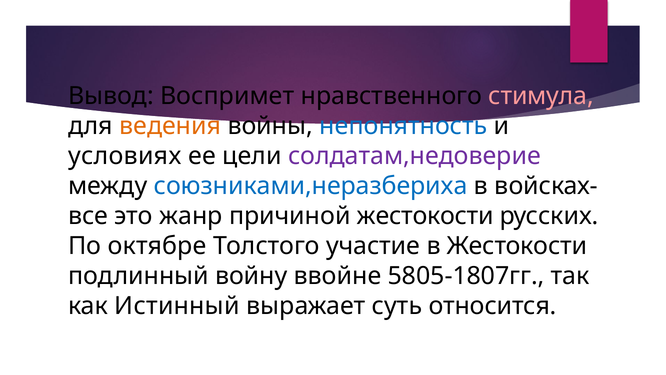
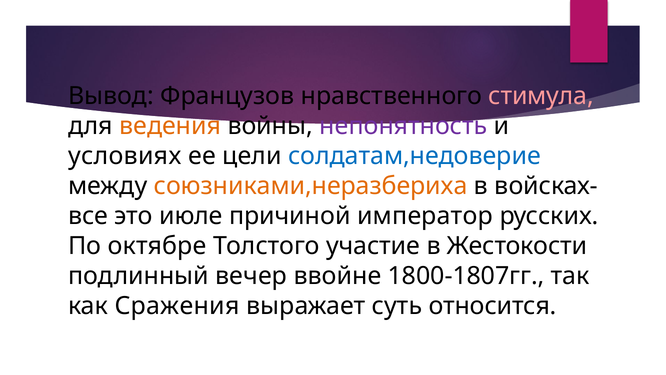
Воспримет: Воспримет -> Французов
непонятность colour: blue -> purple
солдатам,недоверие colour: purple -> blue
союзниками,неразбериха colour: blue -> orange
жанр: жанр -> июле
причиной жестокости: жестокости -> император
войну: войну -> вечер
5805-1807гг: 5805-1807гг -> 1800-1807гг
Истинный: Истинный -> Сражения
